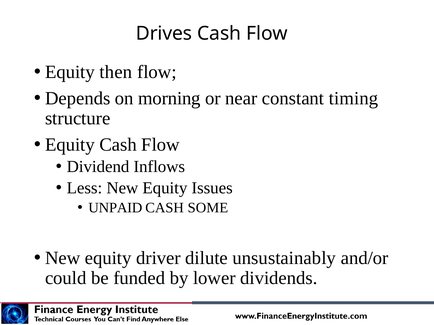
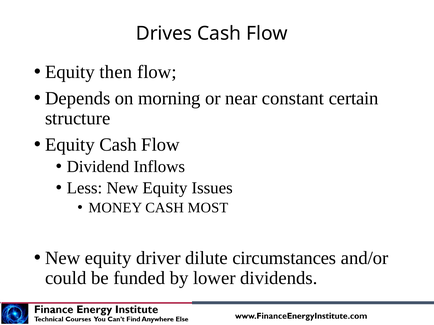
timing: timing -> certain
UNPAID: UNPAID -> MONEY
SOME: SOME -> MOST
unsustainably: unsustainably -> circumstances
